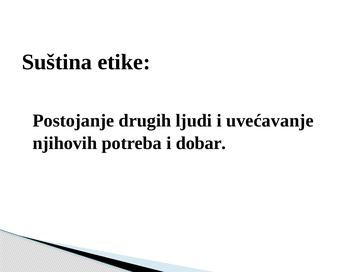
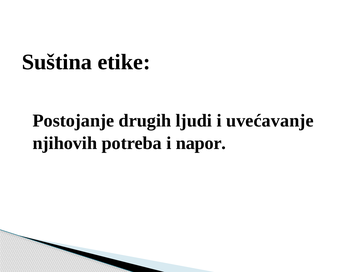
dobar: dobar -> napor
